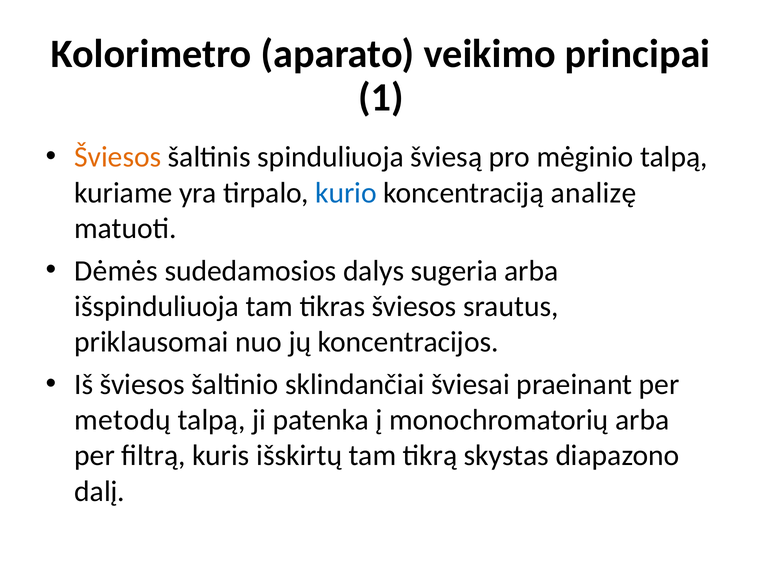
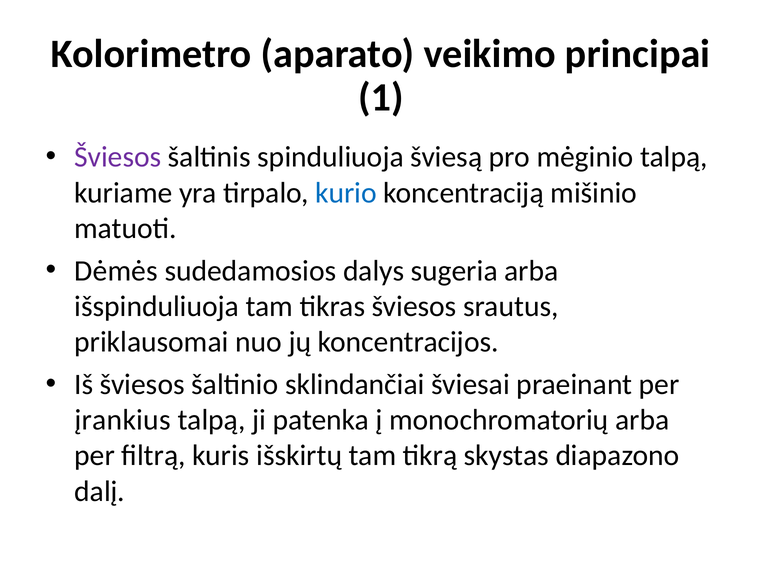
Šviesos at (118, 157) colour: orange -> purple
analizę: analizę -> mišinio
metodų: metodų -> įrankius
